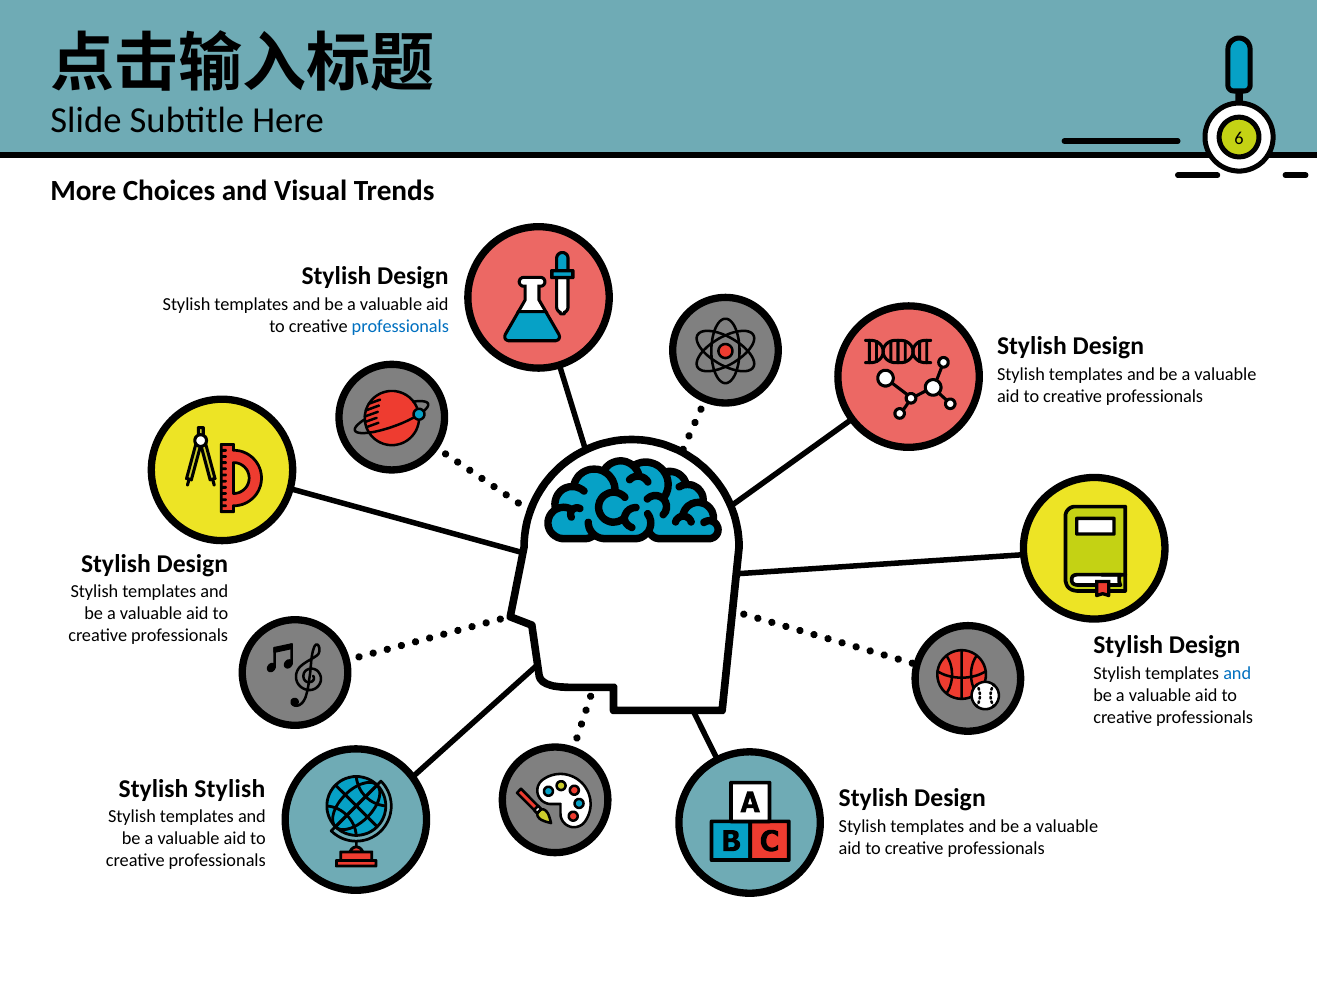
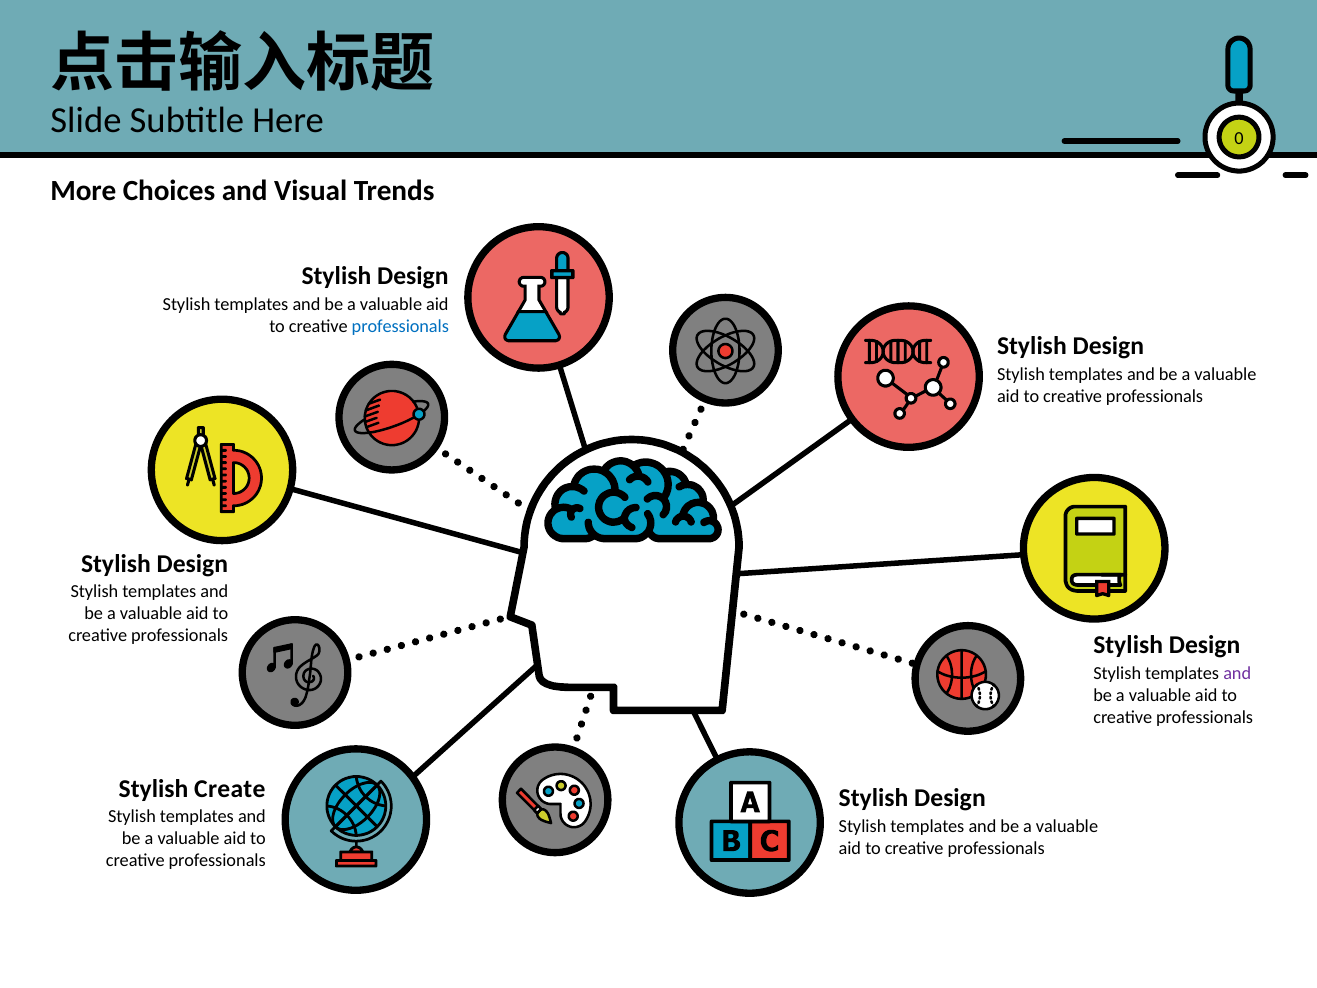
6: 6 -> 0
and at (1237, 673) colour: blue -> purple
Stylish at (230, 789): Stylish -> Create
